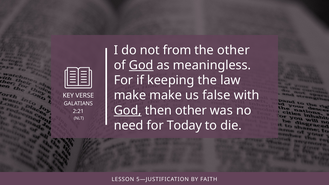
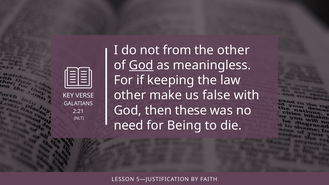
make at (130, 95): make -> other
God at (128, 110) underline: present -> none
then other: other -> these
Today: Today -> Being
